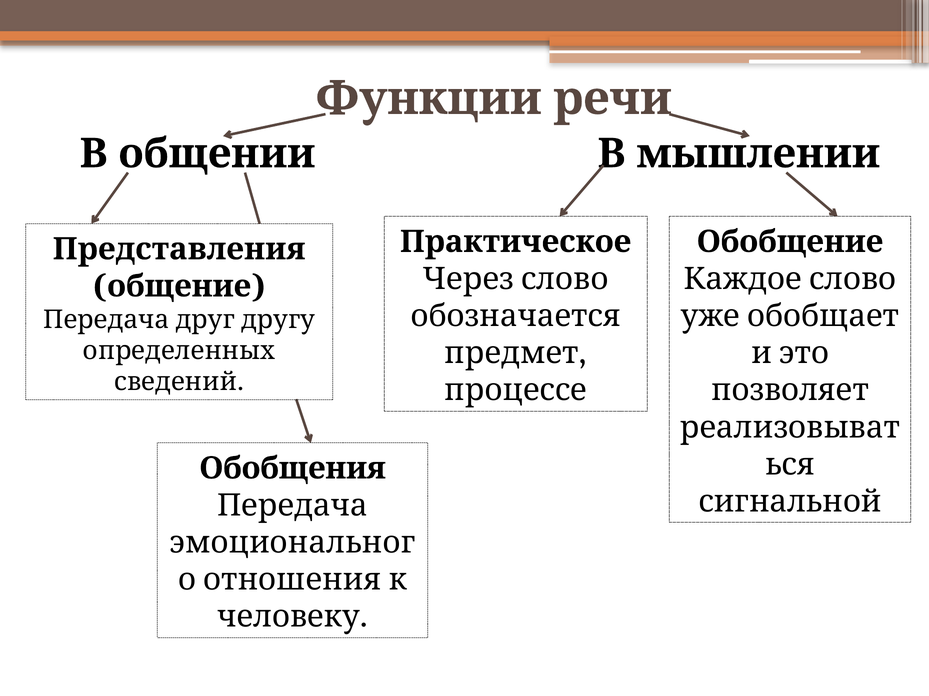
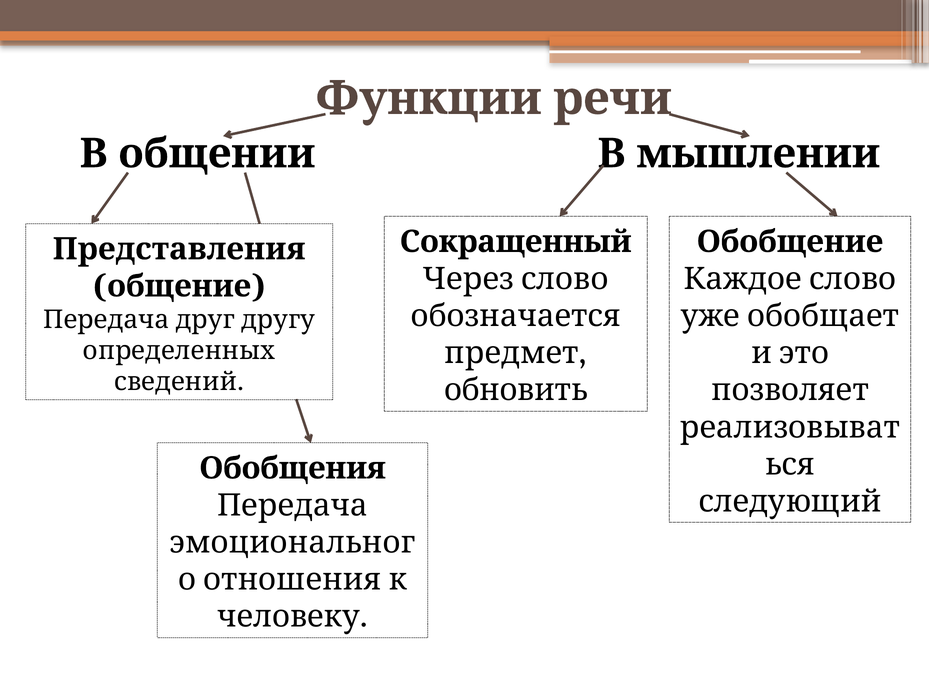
Практическое: Практическое -> Сокращенный
процессе: процессе -> обновить
сигнальной: сигнальной -> следующий
